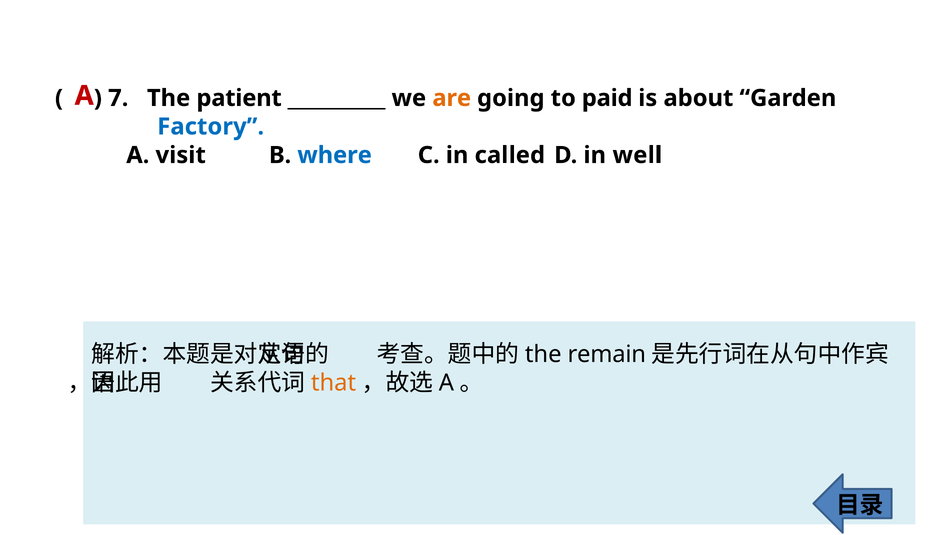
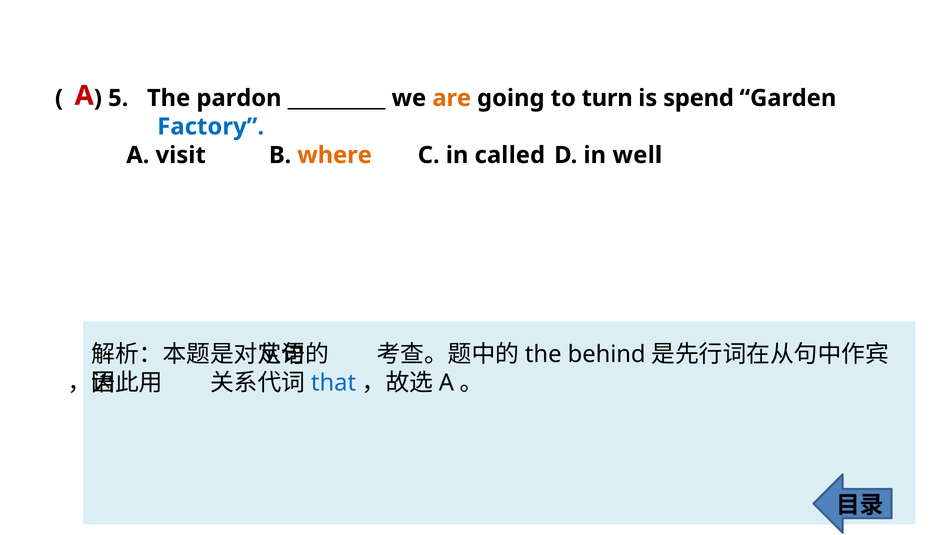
7: 7 -> 5
patient: patient -> pardon
paid: paid -> turn
about: about -> spend
where colour: blue -> orange
remain: remain -> behind
that colour: orange -> blue
